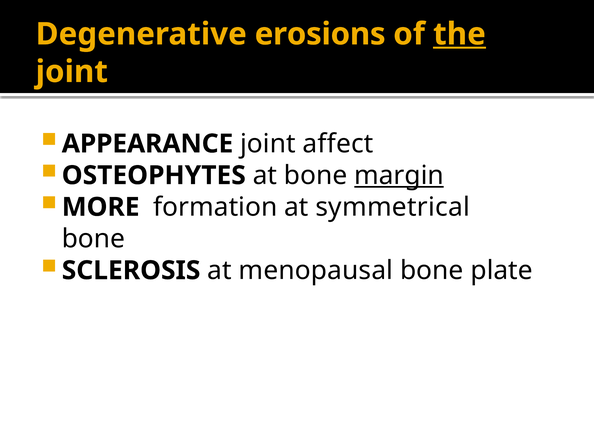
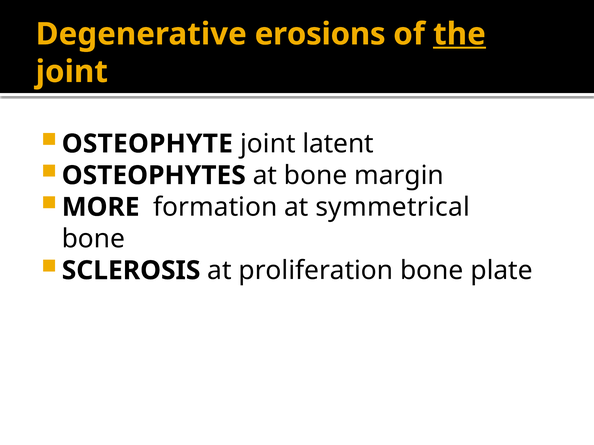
APPEARANCE: APPEARANCE -> OSTEOPHYTE
affect: affect -> latent
margin underline: present -> none
menopausal: menopausal -> proliferation
